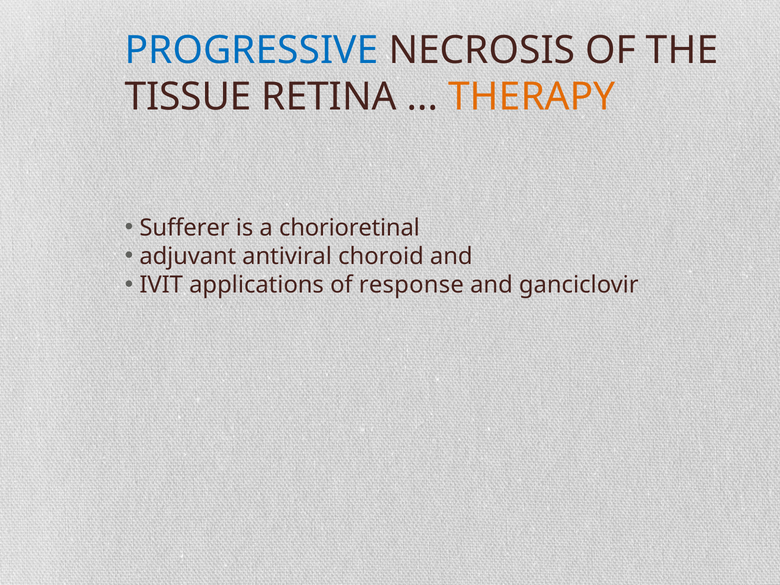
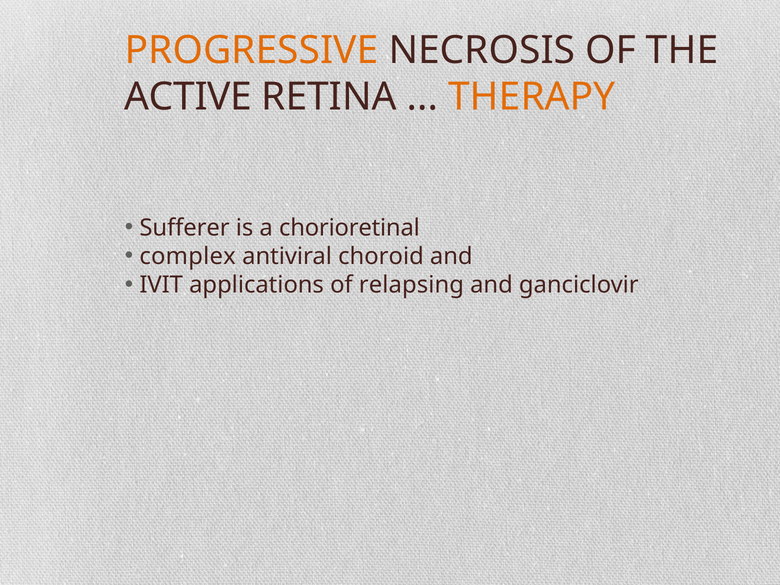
PROGRESSIVE colour: blue -> orange
TISSUE: TISSUE -> ACTIVE
adjuvant: adjuvant -> complex
response: response -> relapsing
